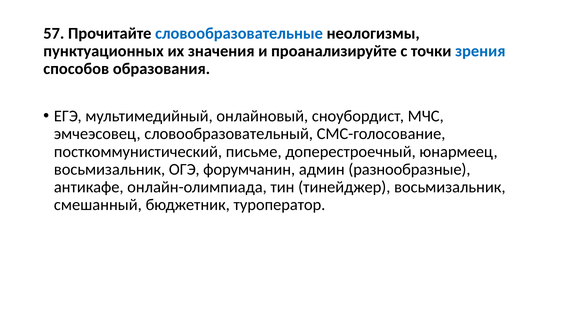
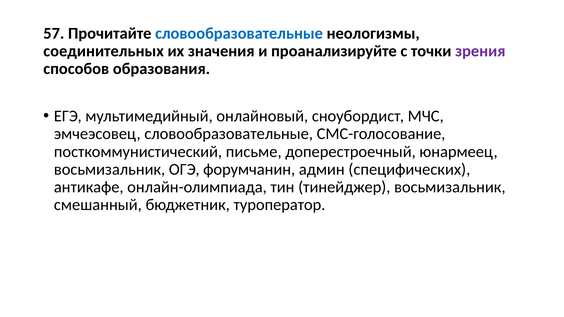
пунктуационных: пунктуационных -> соединительных
зрения colour: blue -> purple
эмчеэсовец словообразовательный: словообразовательный -> словообразовательные
разнообразные: разнообразные -> специфических
